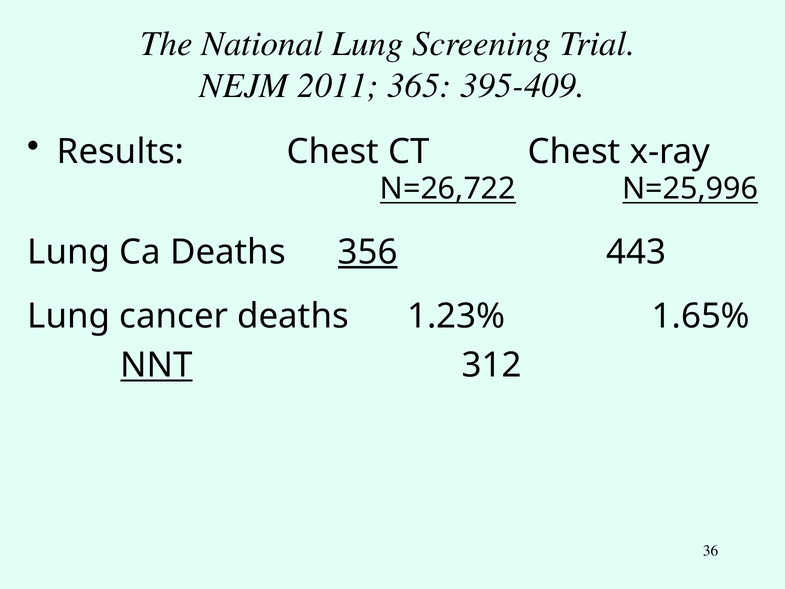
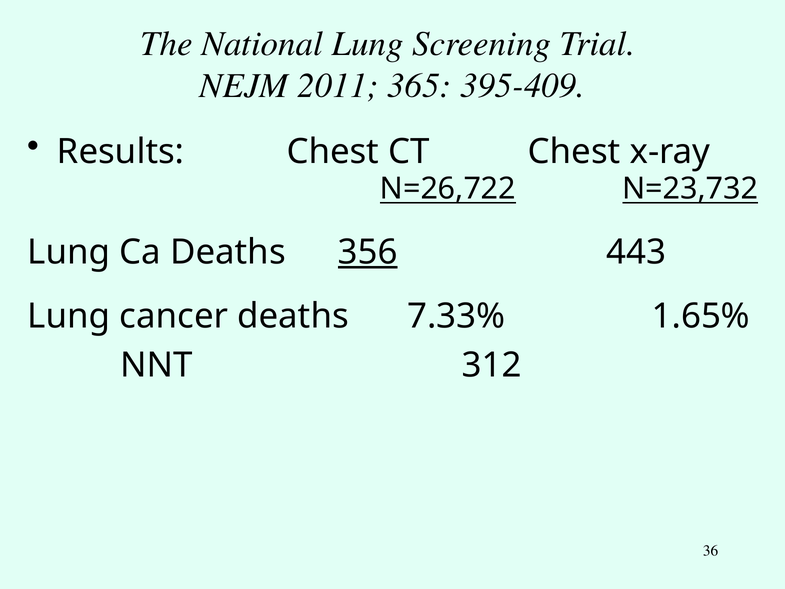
N=25,996: N=25,996 -> N=23,732
1.23%: 1.23% -> 7.33%
NNT underline: present -> none
